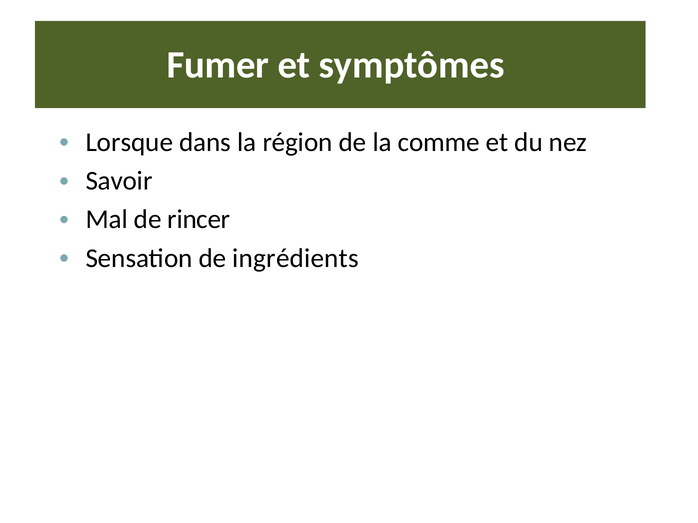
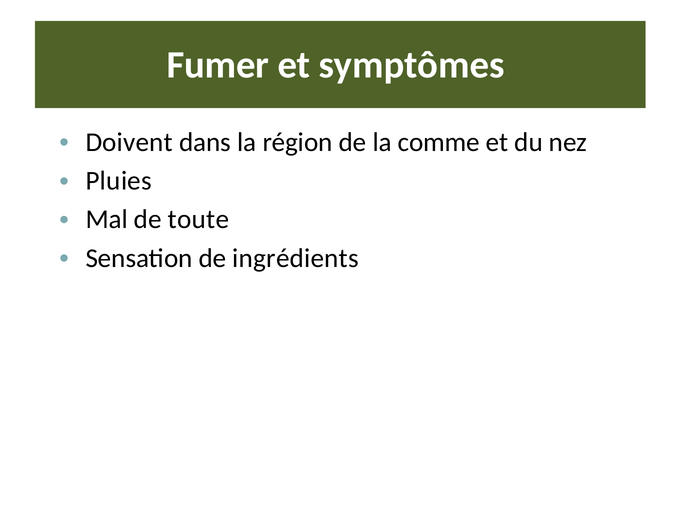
Lorsque: Lorsque -> Doivent
Savoir: Savoir -> Pluies
rincer: rincer -> toute
